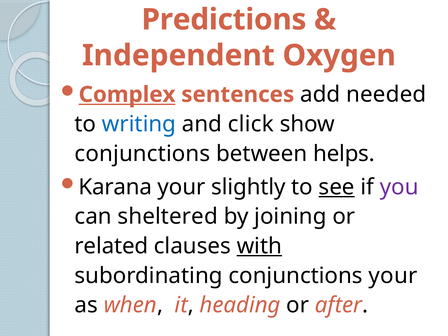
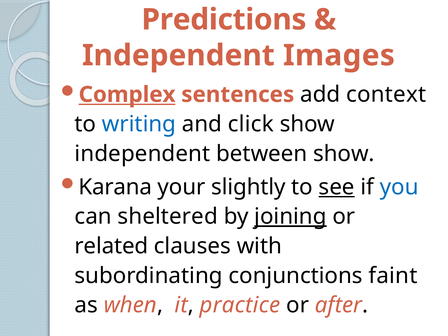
Oxygen: Oxygen -> Images
needed: needed -> context
conjunctions at (142, 154): conjunctions -> independent
between helps: helps -> show
you colour: purple -> blue
joining underline: none -> present
with underline: present -> none
conjunctions your: your -> faint
heading: heading -> practice
